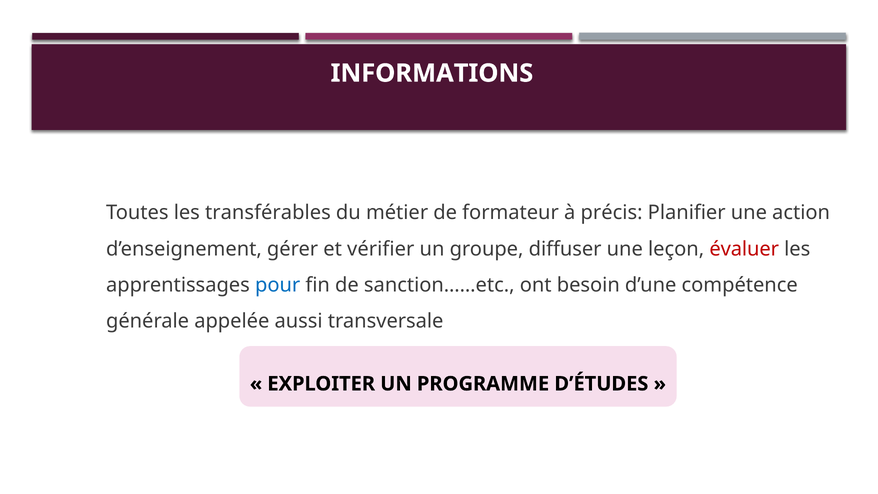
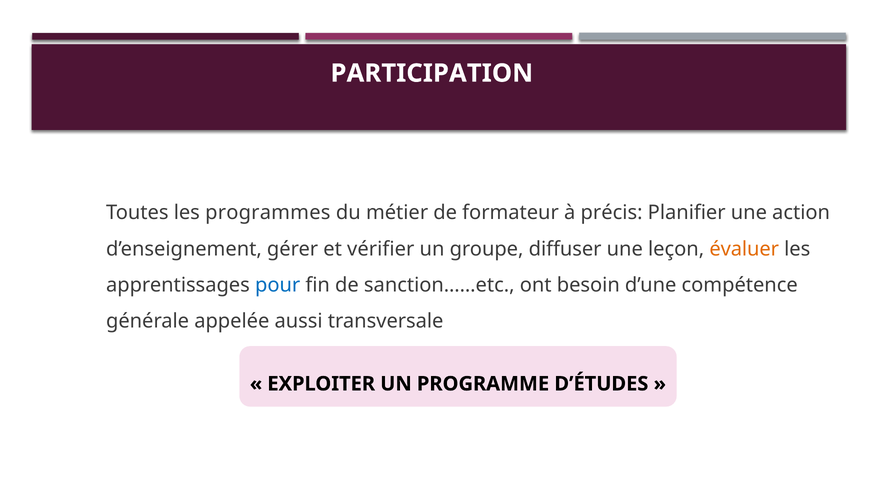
INFORMATIONS: INFORMATIONS -> PARTICIPATION
transférables: transférables -> programmes
évaluer colour: red -> orange
